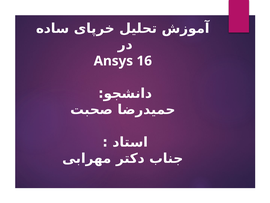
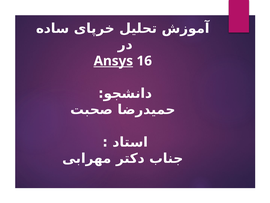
Ansys underline: none -> present
